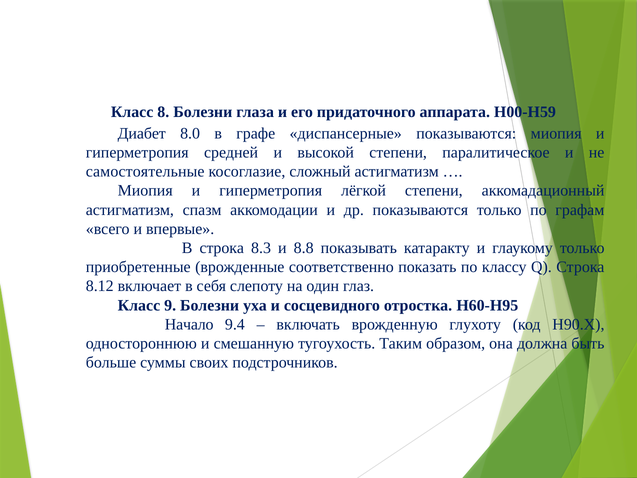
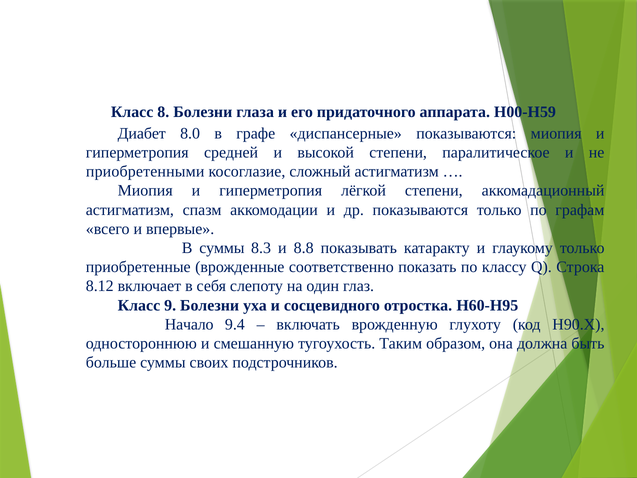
самостоятельные: самостоятельные -> приобретенными
В строка: строка -> суммы
